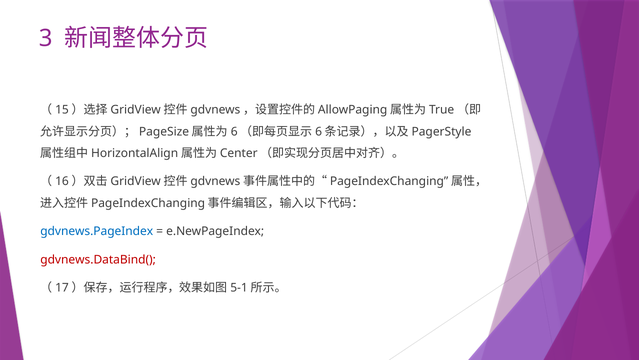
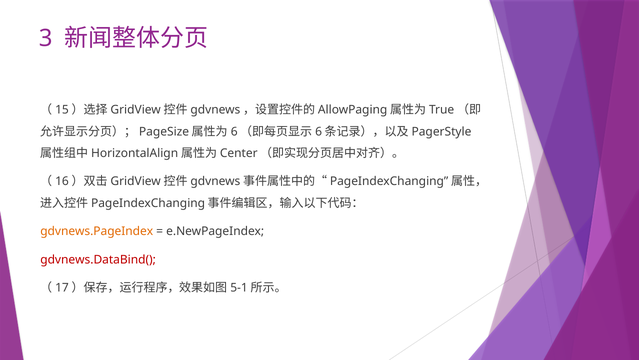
gdvnews.PageIndex colour: blue -> orange
